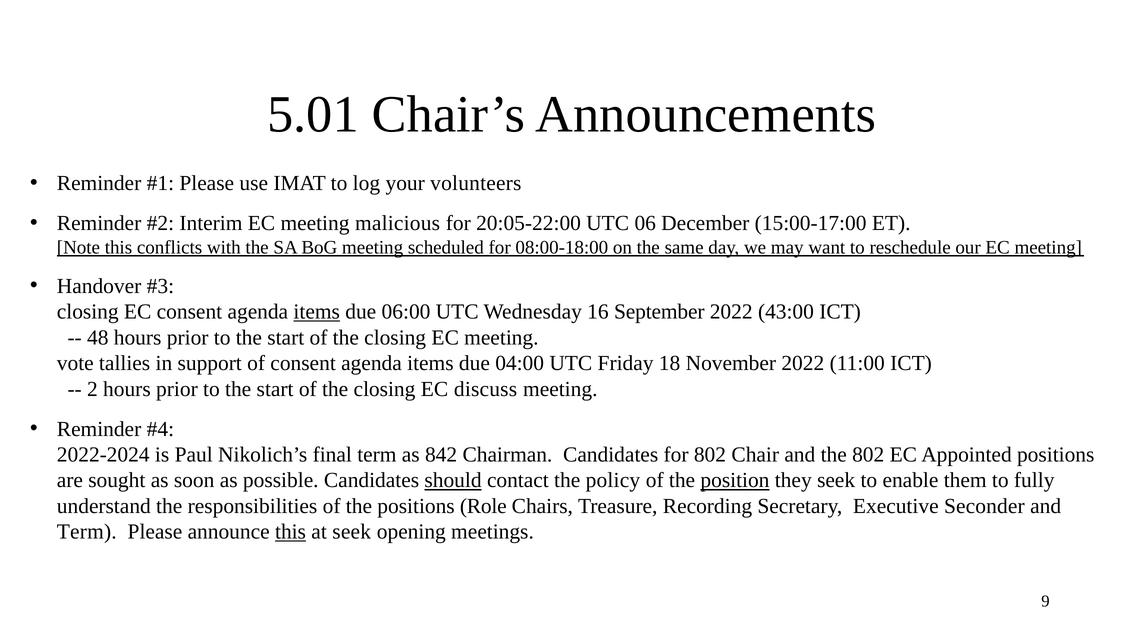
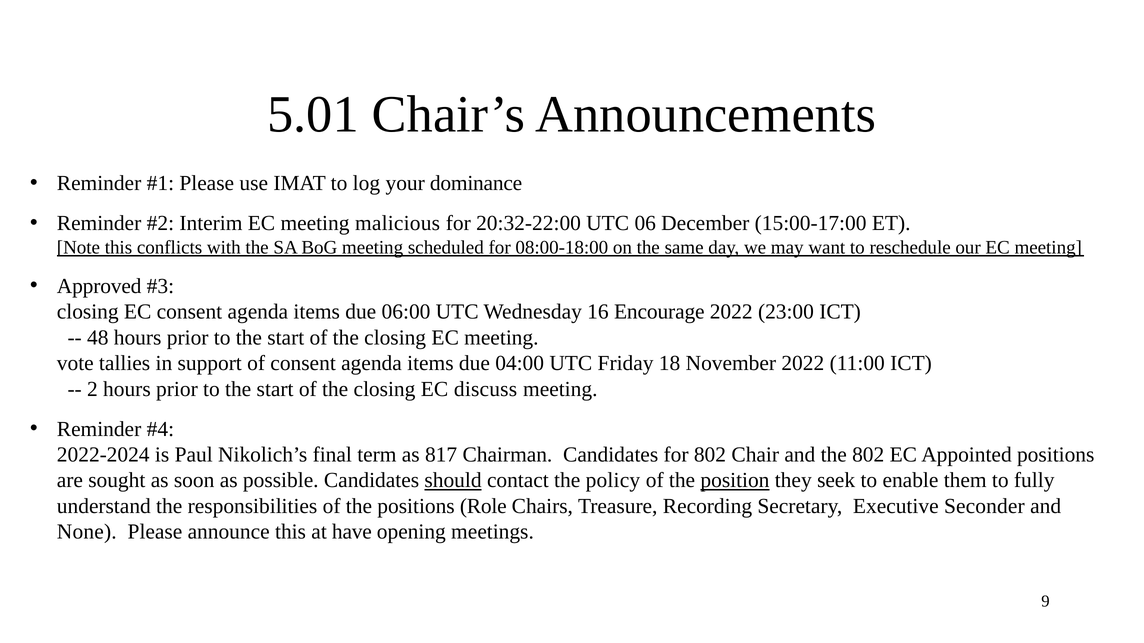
volunteers: volunteers -> dominance
20:05-22:00: 20:05-22:00 -> 20:32-22:00
Handover: Handover -> Approved
items at (317, 312) underline: present -> none
September: September -> Encourage
43:00: 43:00 -> 23:00
842: 842 -> 817
Term at (87, 532): Term -> None
this at (291, 532) underline: present -> none
at seek: seek -> have
